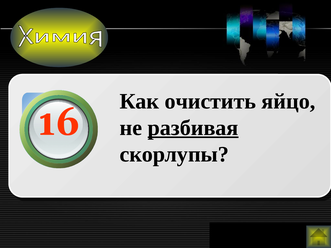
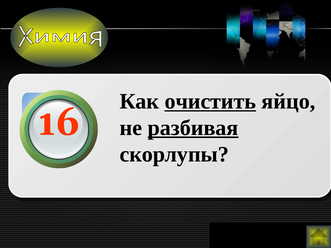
очистить underline: none -> present
